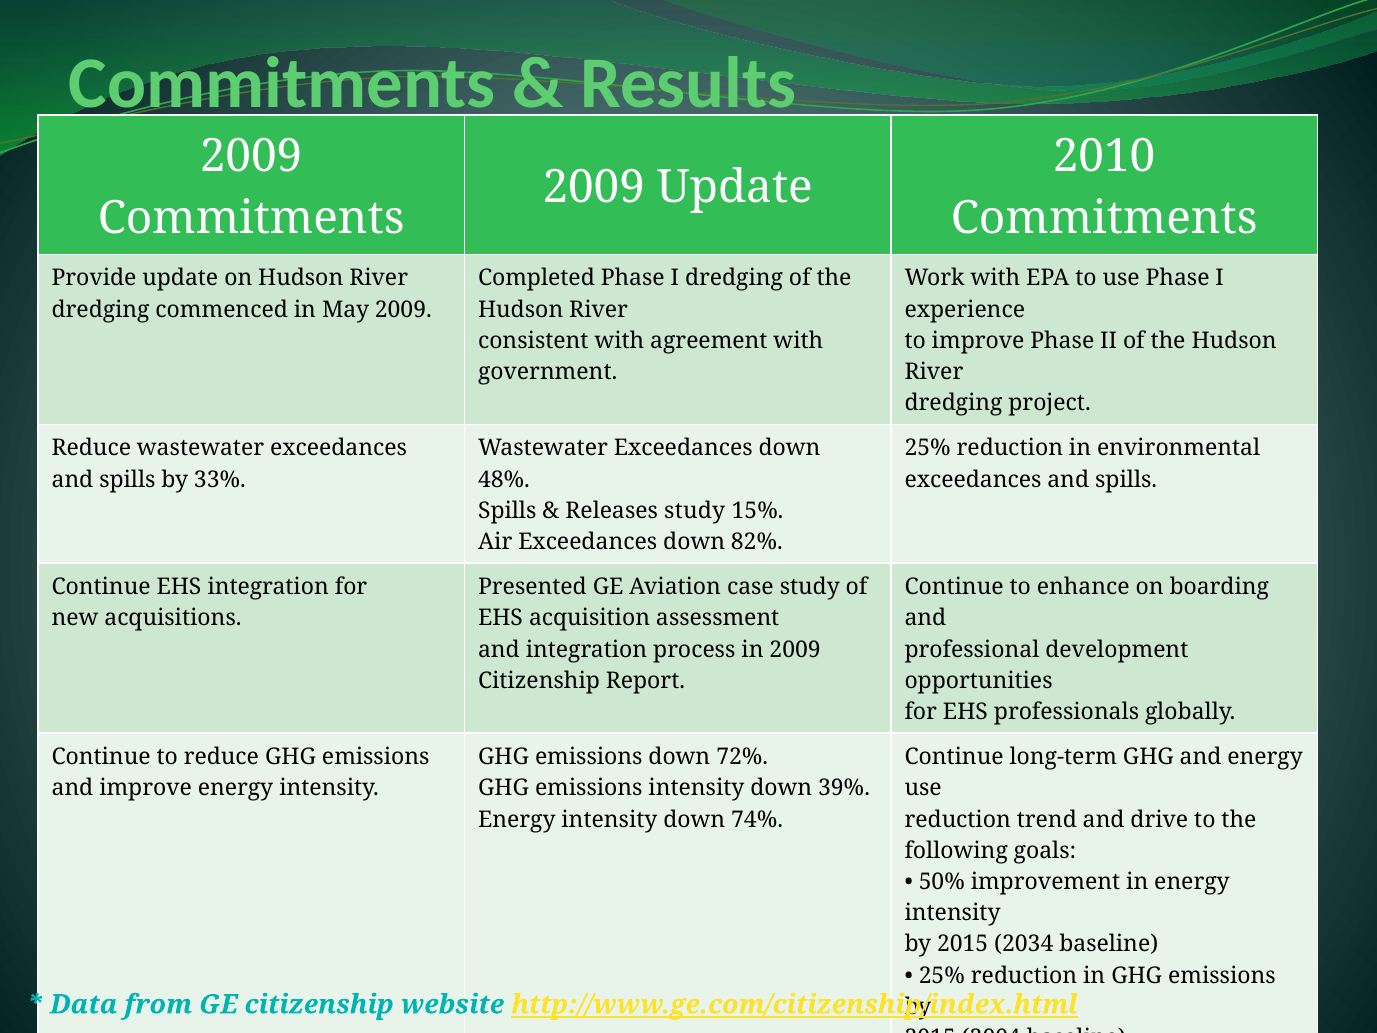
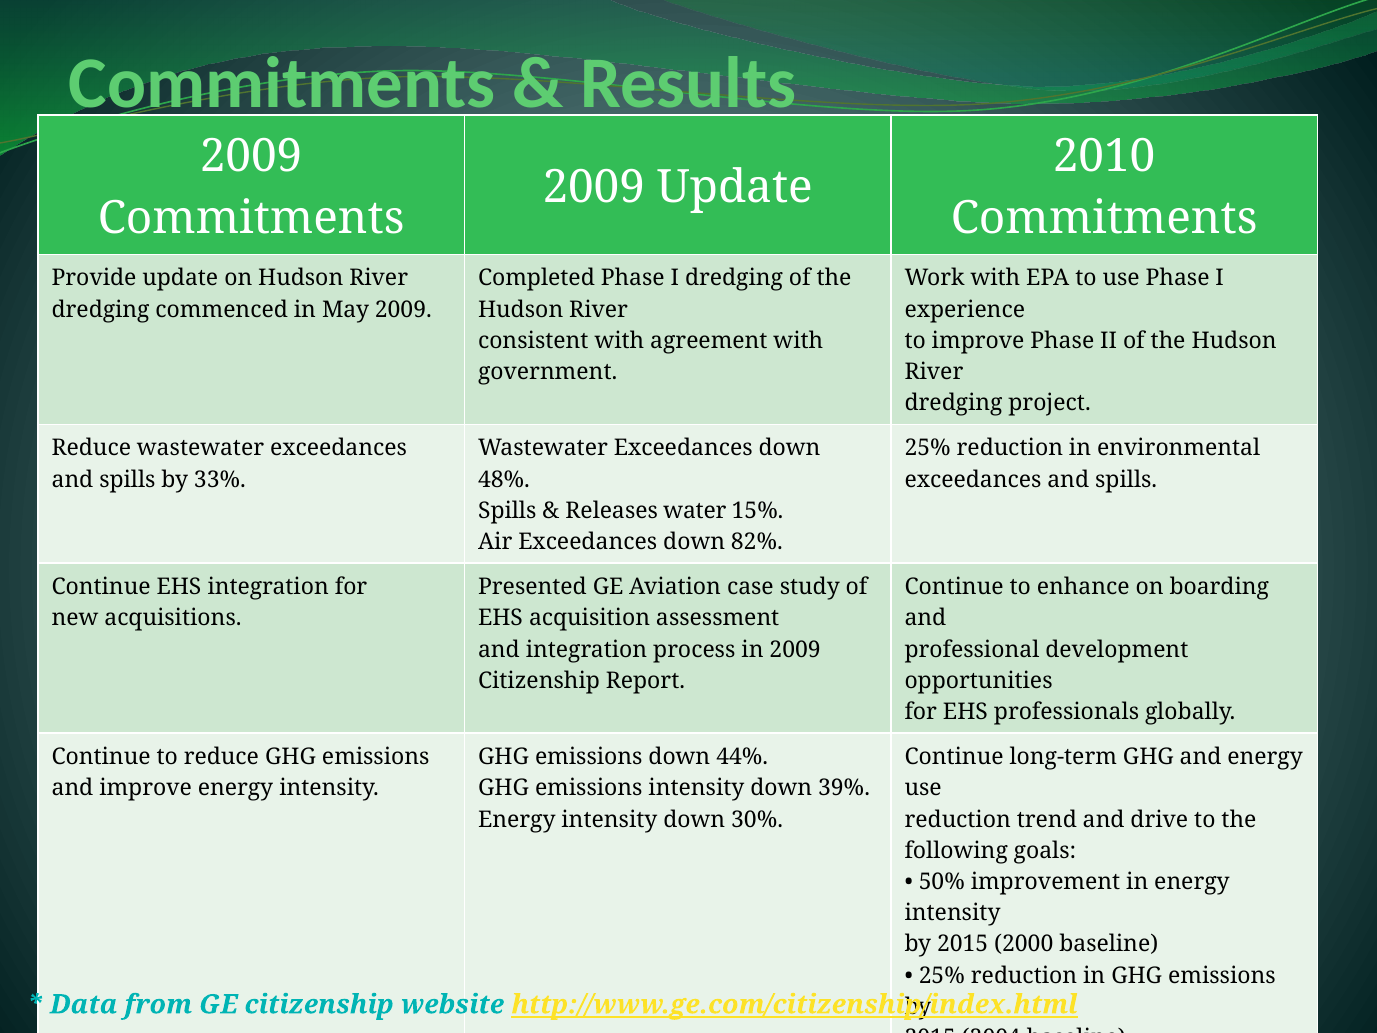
Releases study: study -> water
72%: 72% -> 44%
down 74%: 74% -> 30%
2034: 2034 -> 2000
